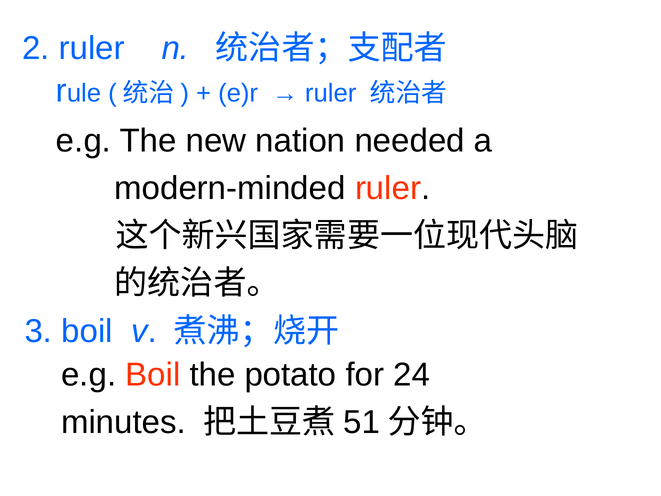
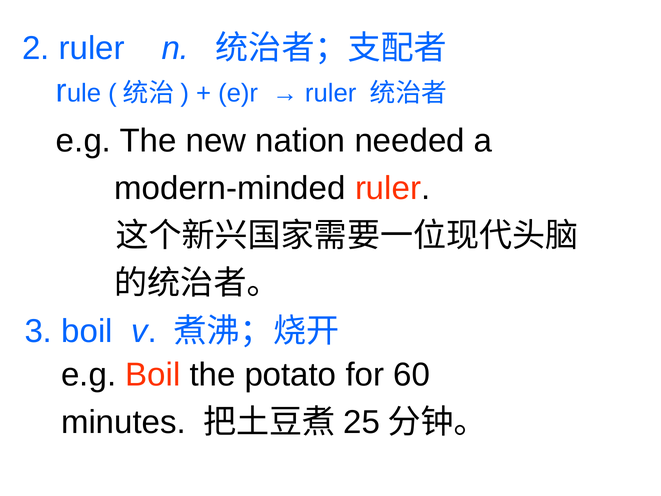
24: 24 -> 60
51: 51 -> 25
